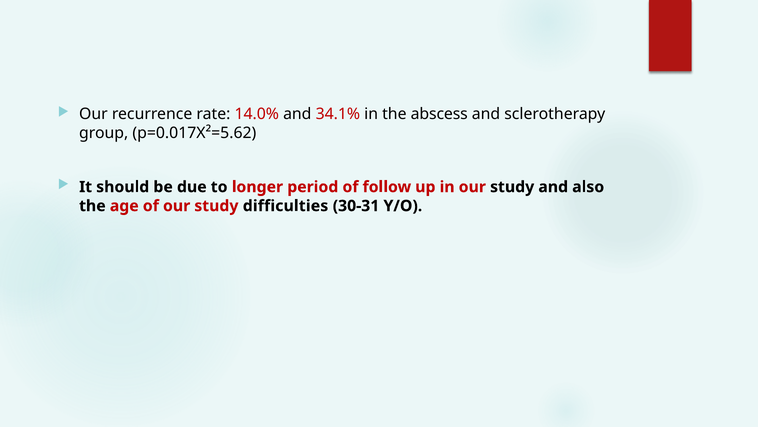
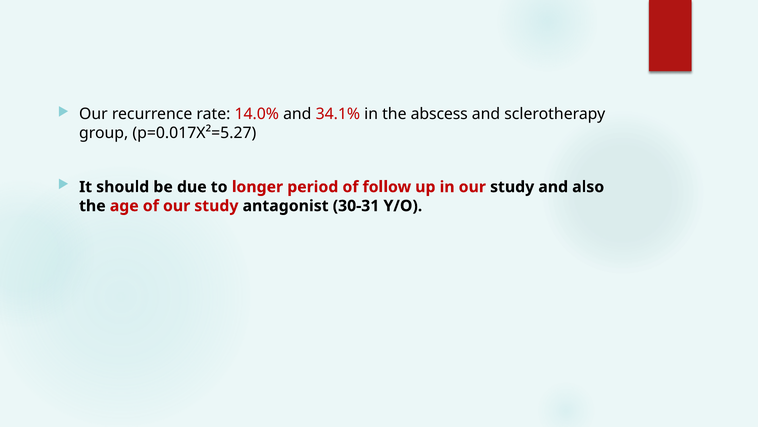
p=0.017X²=5.62: p=0.017X²=5.62 -> p=0.017X²=5.27
difficulties: difficulties -> antagonist
